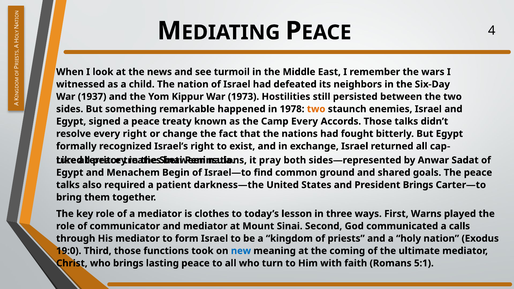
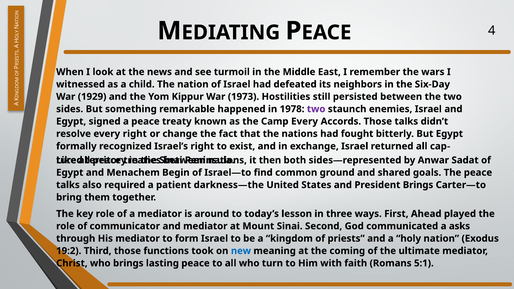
1937: 1937 -> 1929
two at (316, 109) colour: orange -> purple
pray: pray -> then
clothes: clothes -> around
Warns: Warns -> Ahead
calls: calls -> asks
19:0: 19:0 -> 19:2
